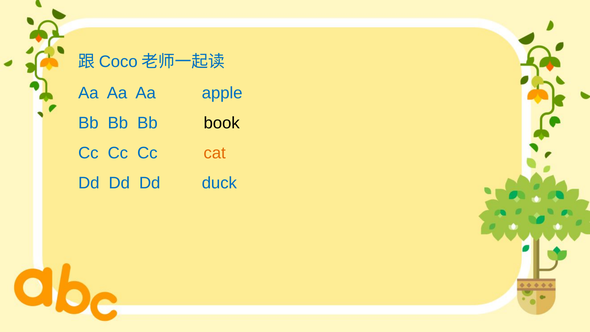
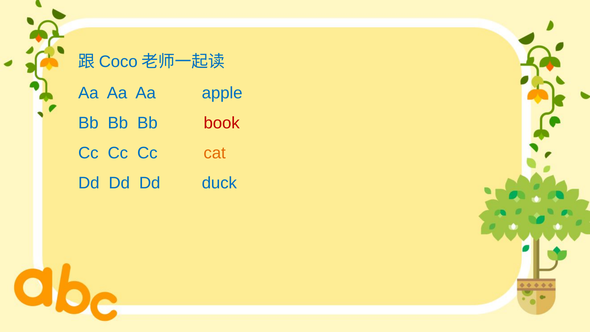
book colour: black -> red
